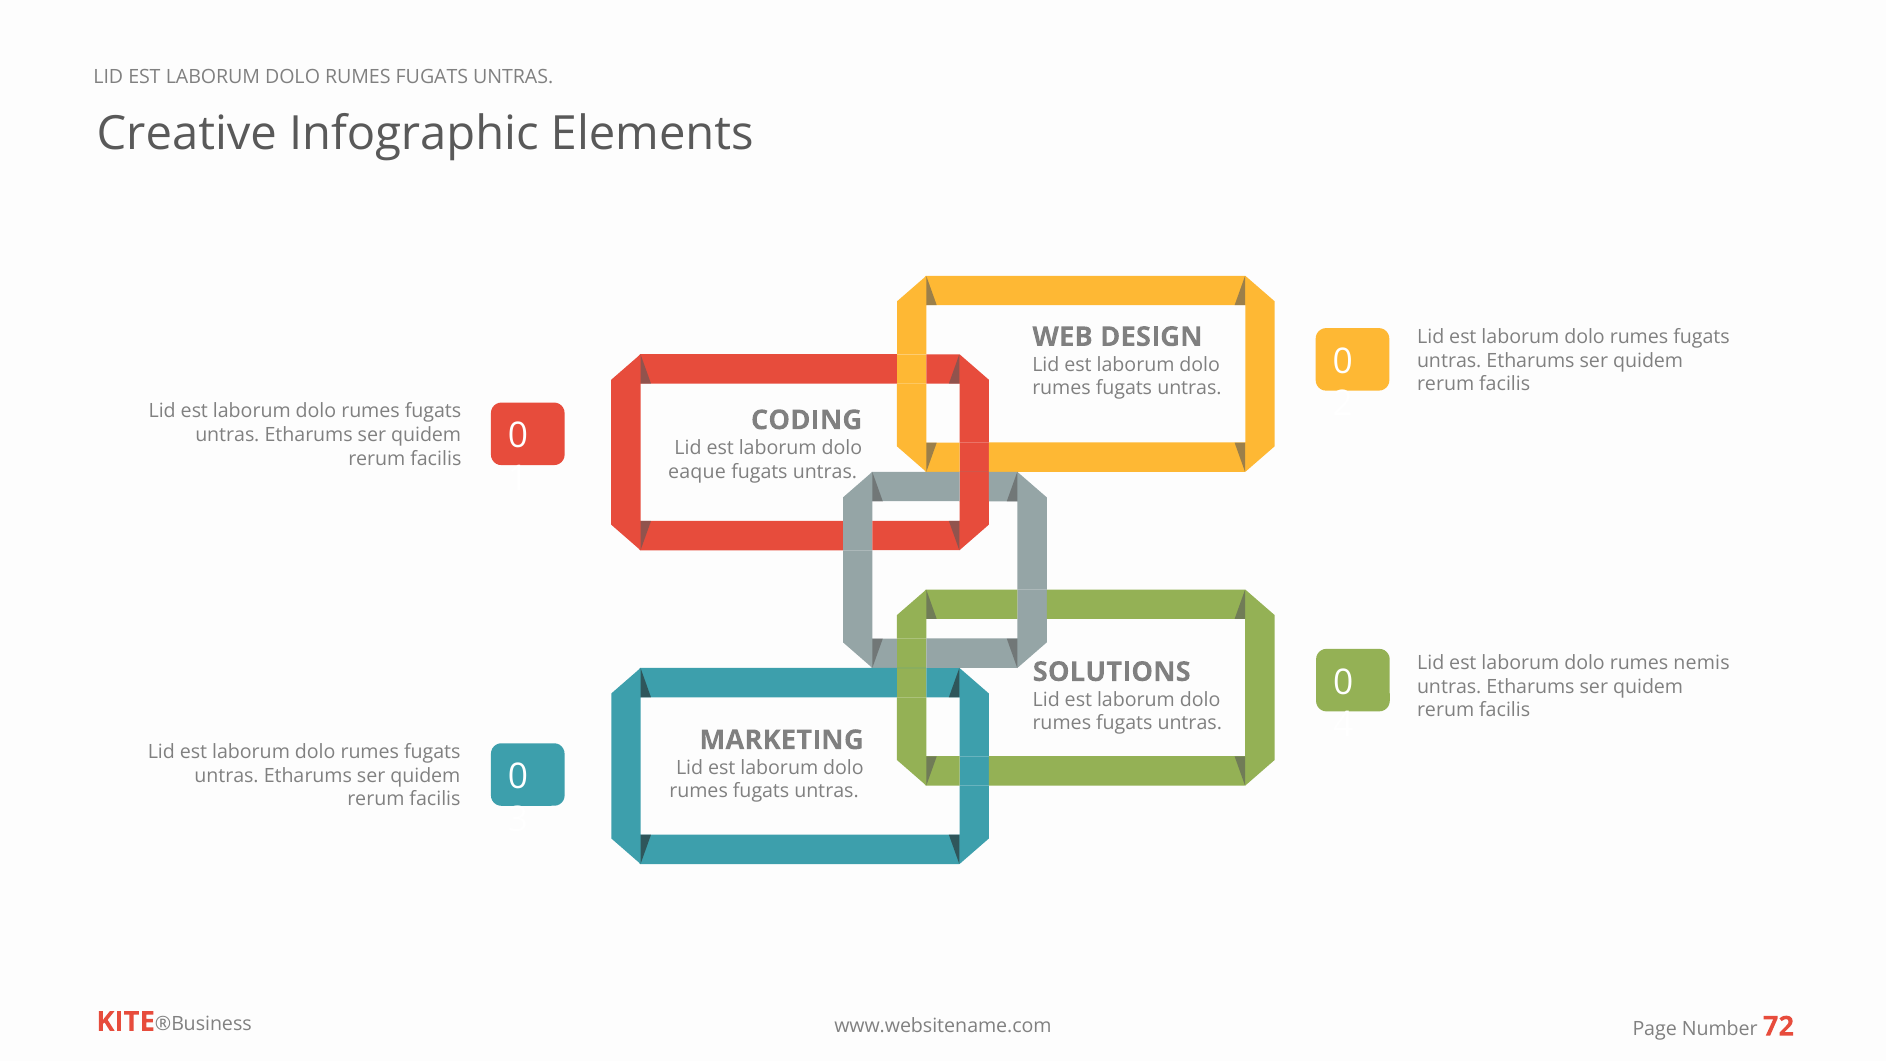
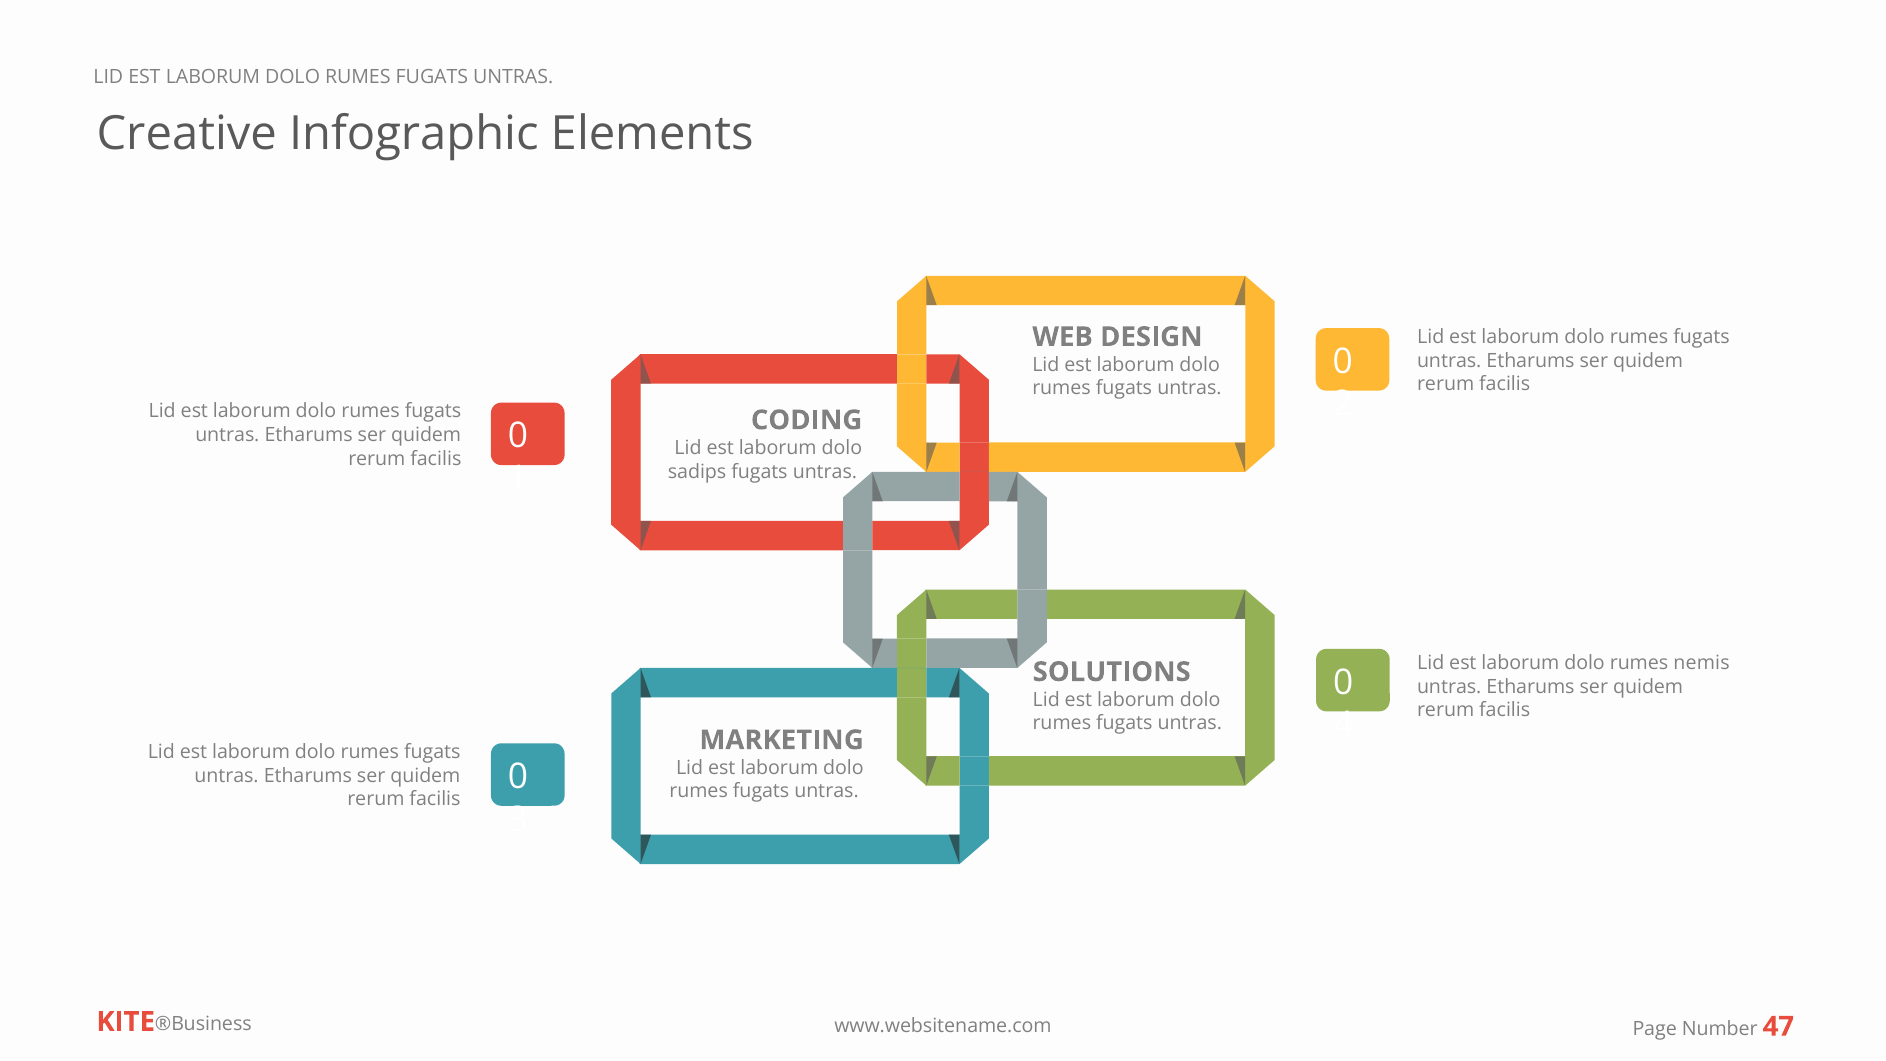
eaque: eaque -> sadips
72: 72 -> 47
